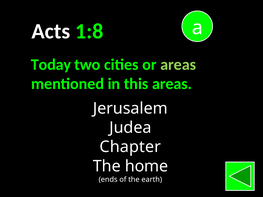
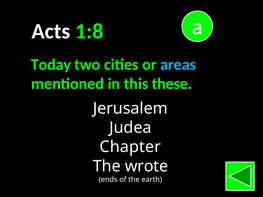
areas at (178, 65) colour: light green -> light blue
this areas: areas -> these
home: home -> wrote
